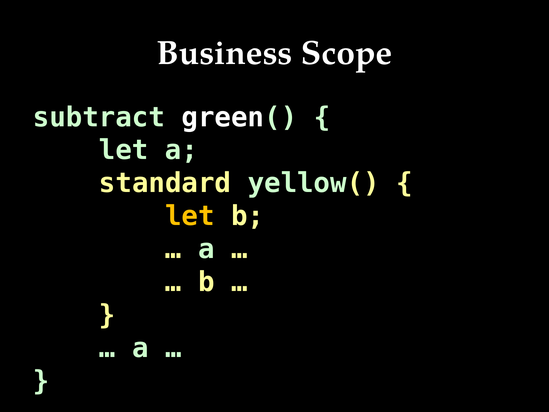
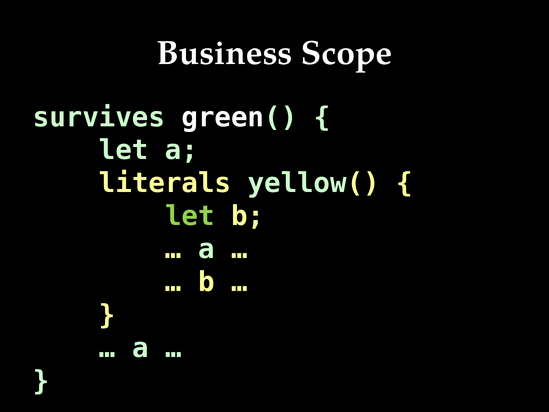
subtract: subtract -> survives
standard: standard -> literals
let at (190, 216) colour: yellow -> light green
